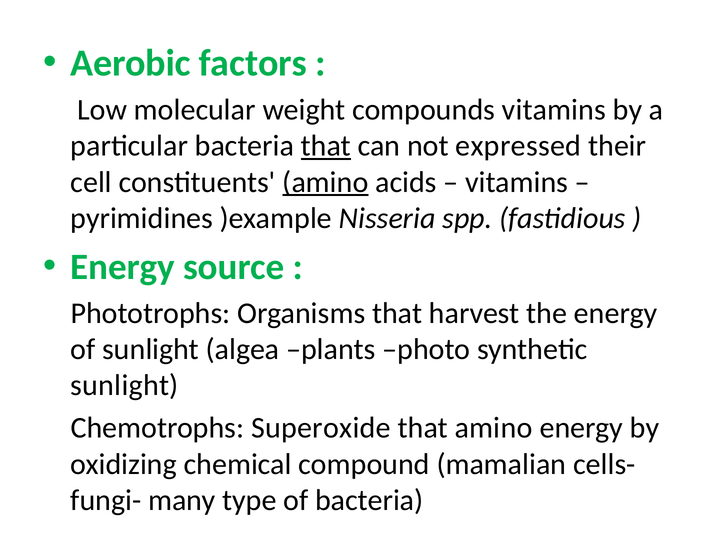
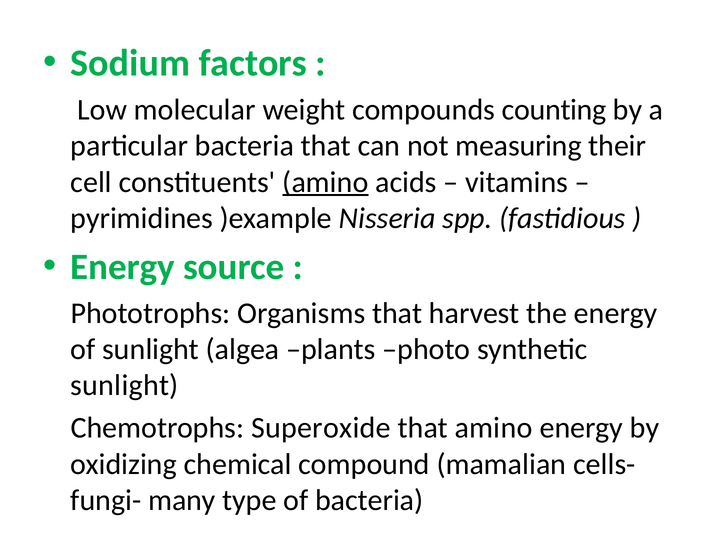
Aerobic: Aerobic -> Sodium
compounds vitamins: vitamins -> counting
that at (326, 146) underline: present -> none
expressed: expressed -> measuring
